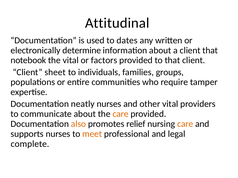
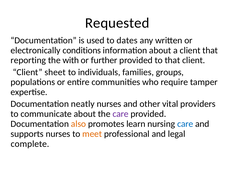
Attitudinal: Attitudinal -> Requested
determine: determine -> conditions
notebook: notebook -> reporting
the vital: vital -> with
factors: factors -> further
care at (121, 114) colour: orange -> purple
relief: relief -> learn
care at (185, 124) colour: orange -> blue
